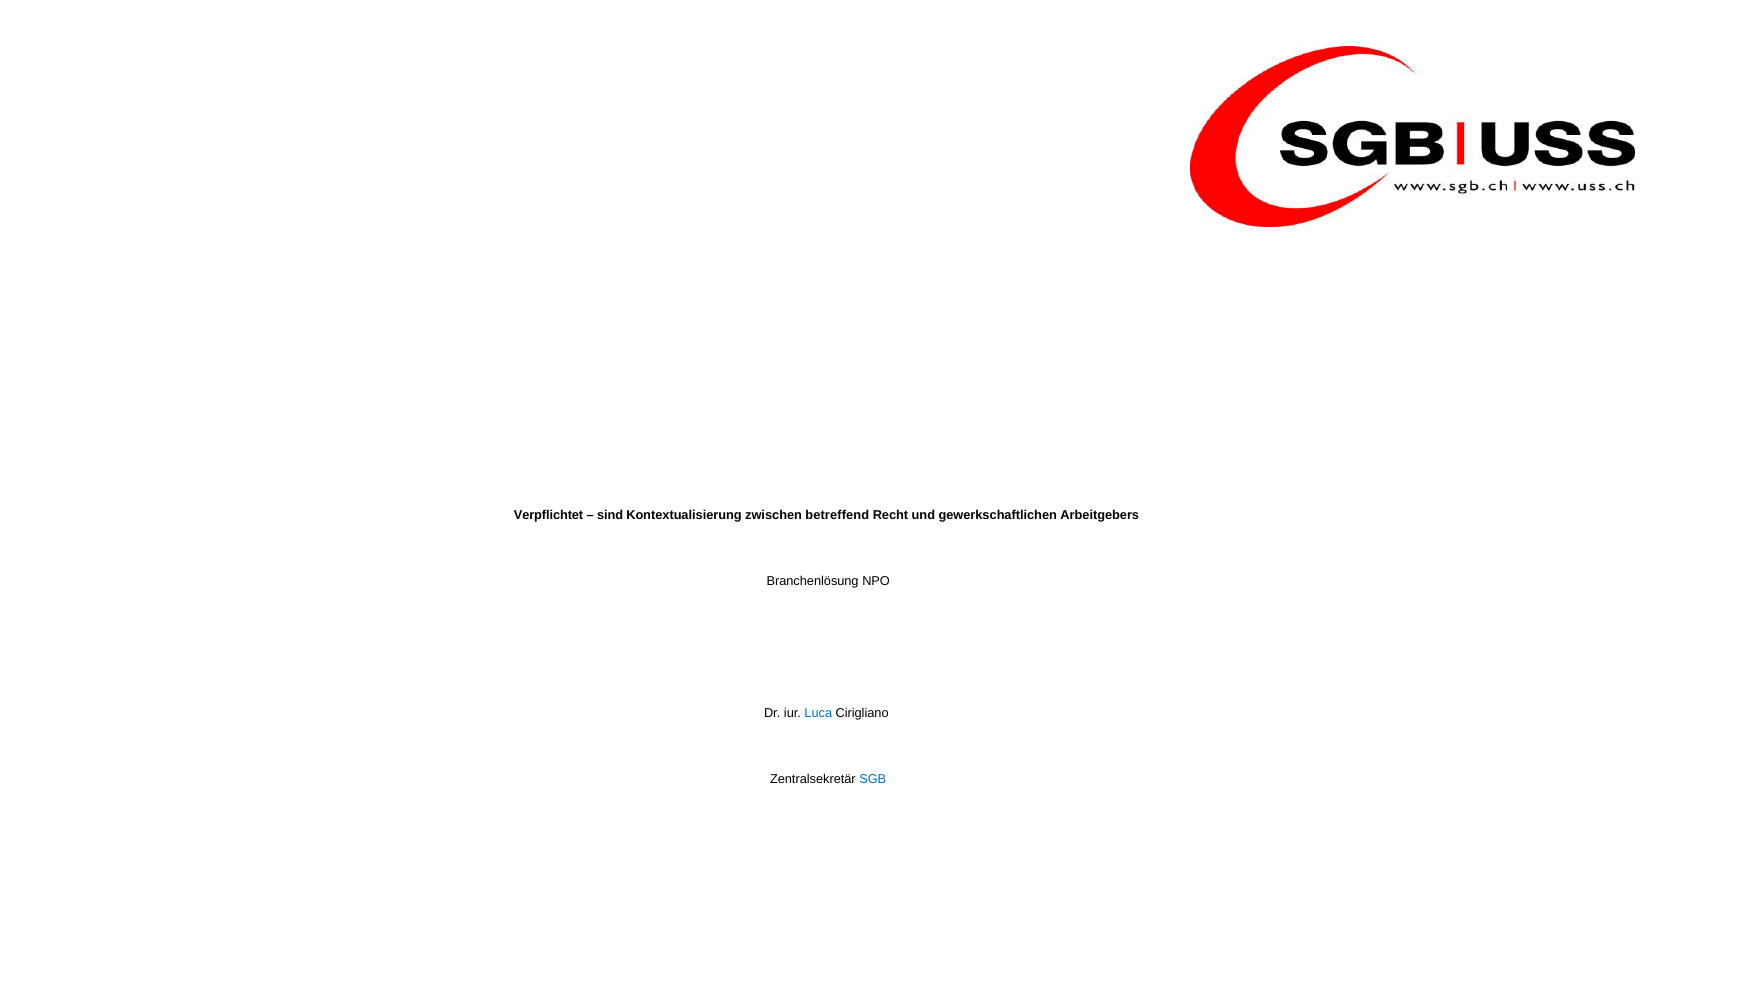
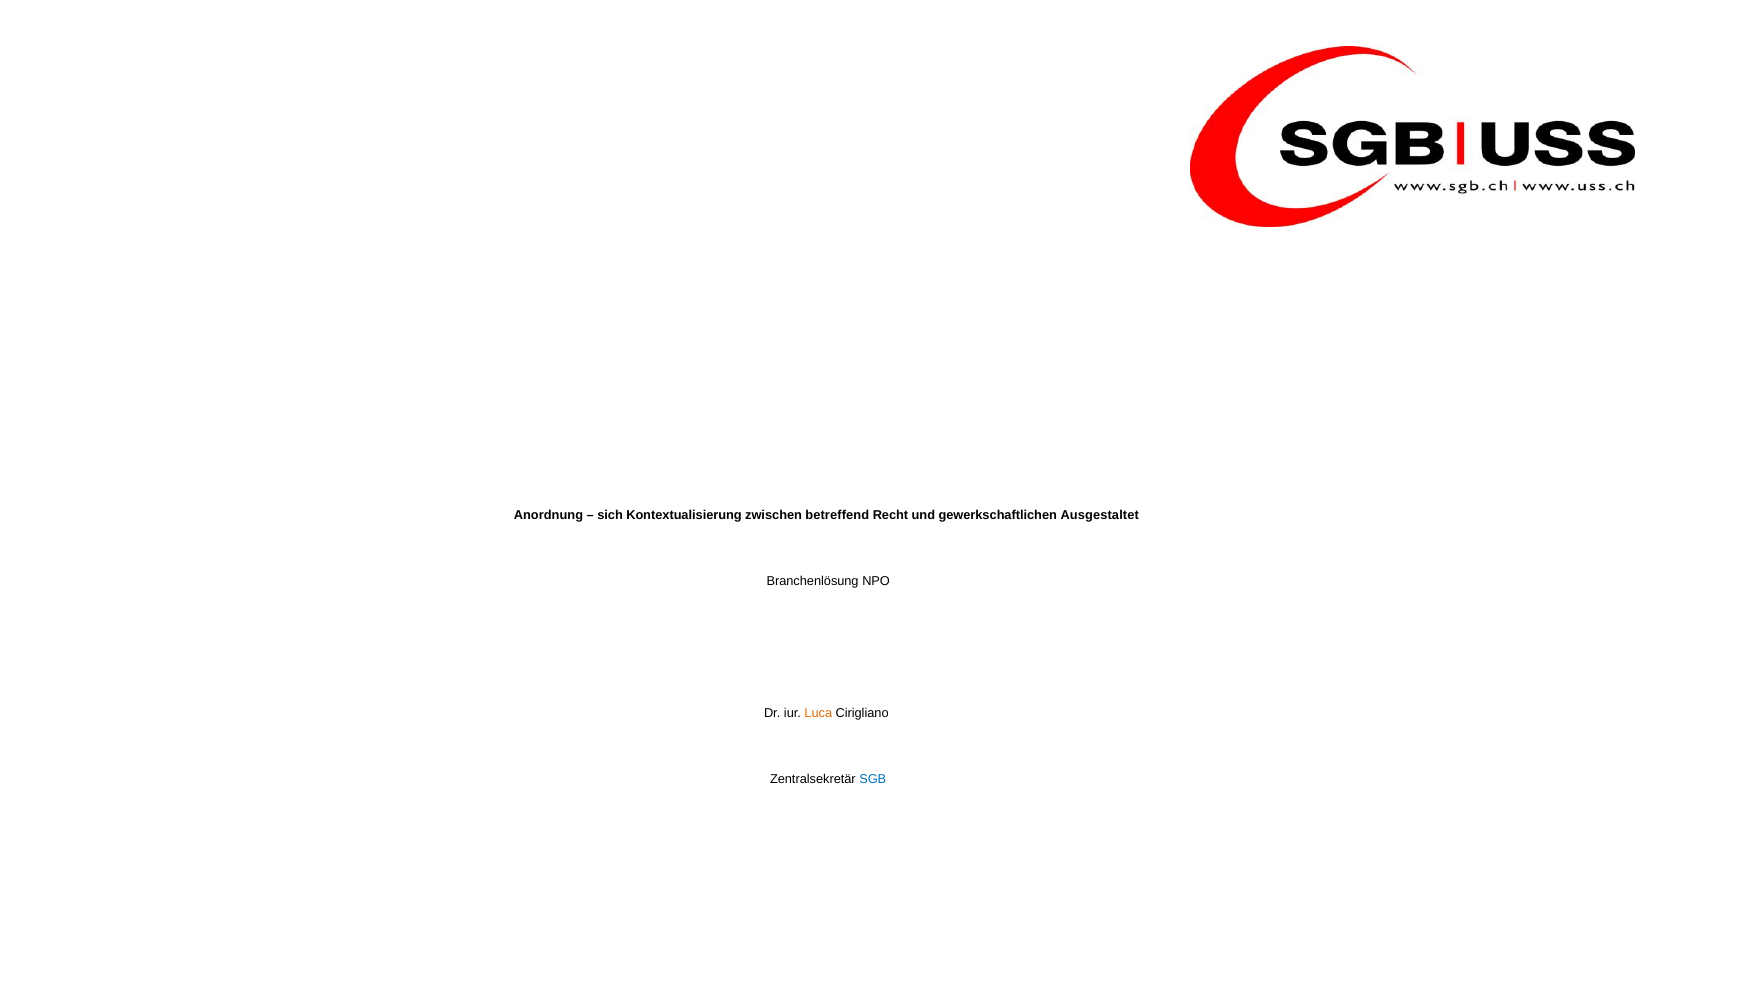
Verpflichtet: Verpflichtet -> Anordnung
sind: sind -> sich
Arbeitgebers: Arbeitgebers -> Ausgestaltet
Luca colour: blue -> orange
